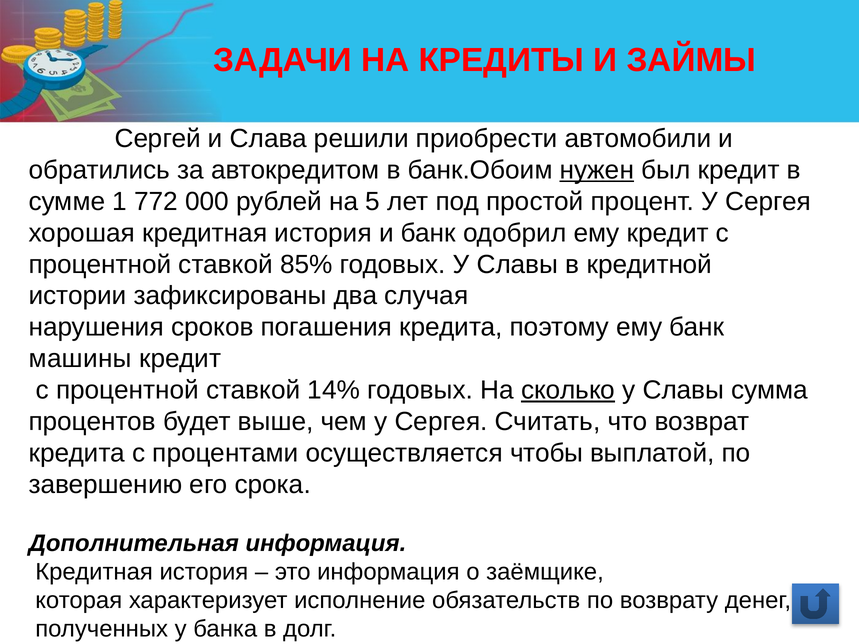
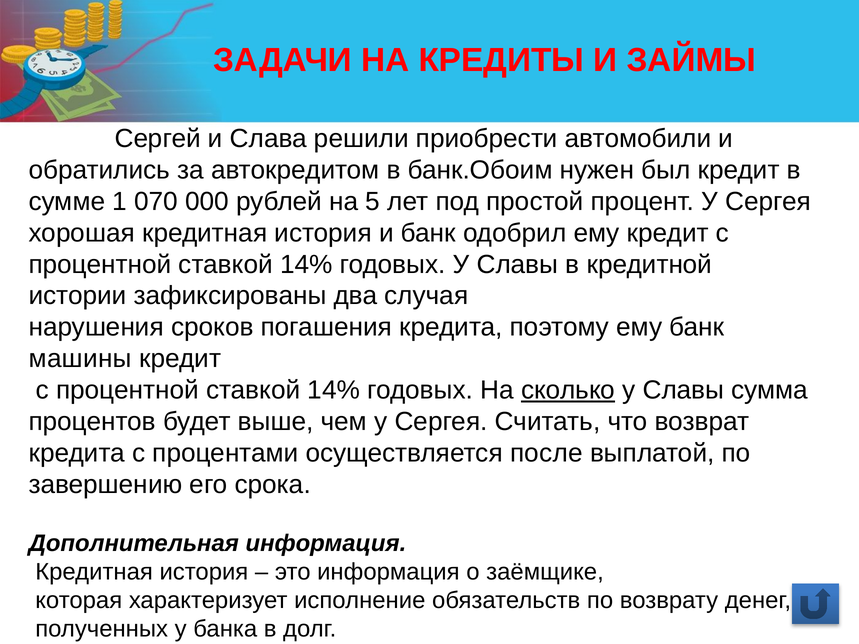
нужен underline: present -> none
772: 772 -> 070
85% at (306, 264): 85% -> 14%
чтобы: чтобы -> после
